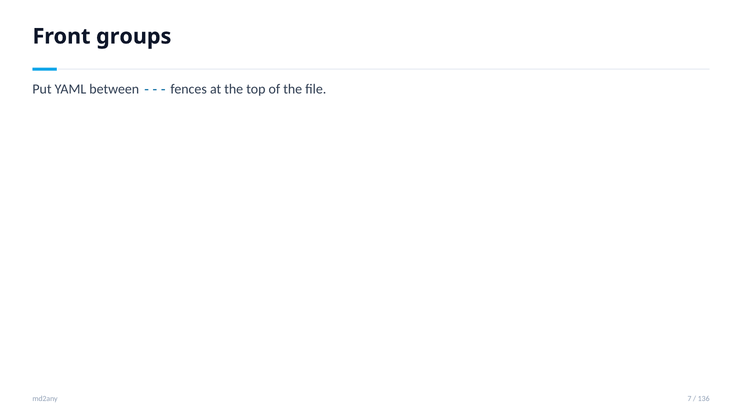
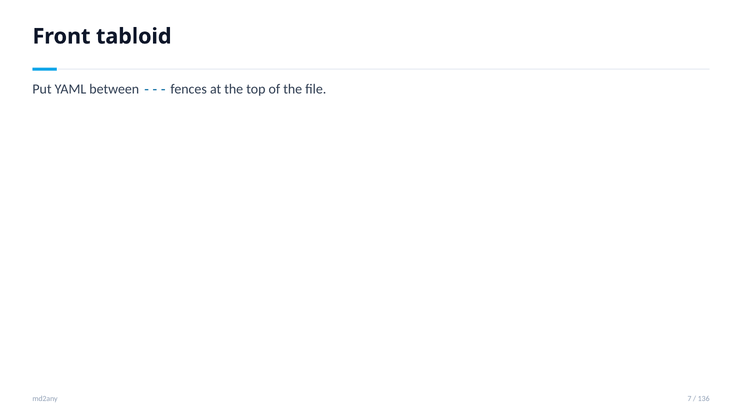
groups: groups -> tabloid
